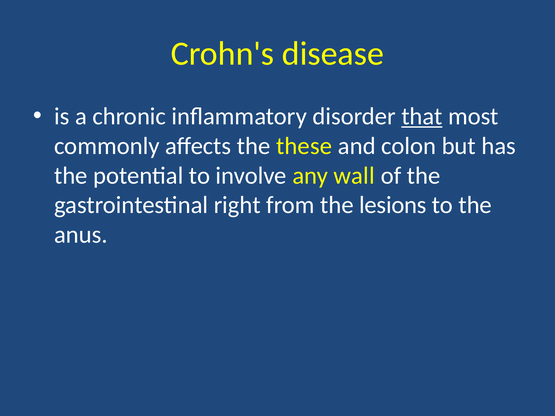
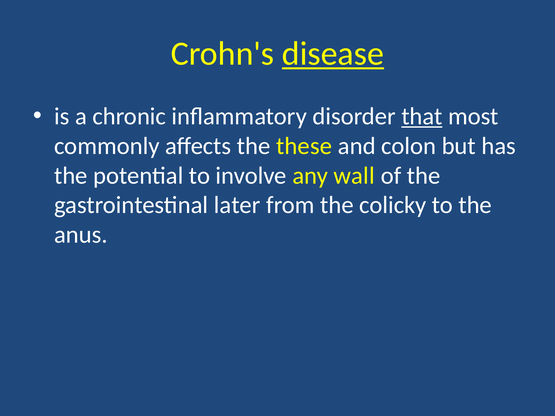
disease underline: none -> present
right: right -> later
lesions: lesions -> colicky
